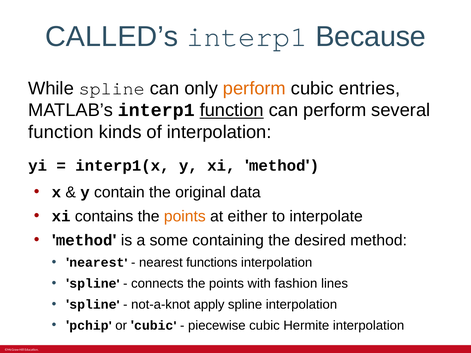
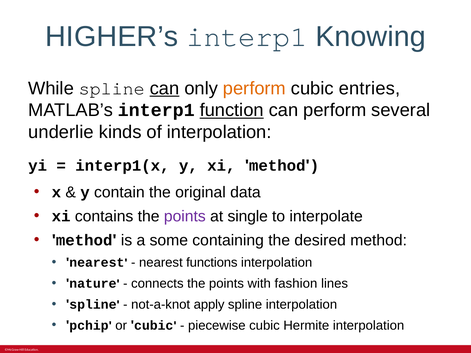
CALLED’s: CALLED’s -> HIGHER’s
Because: Because -> Knowing
can at (165, 88) underline: none -> present
function at (61, 132): function -> underlie
points at (185, 216) colour: orange -> purple
either: either -> single
spline at (93, 284): spline -> nature
